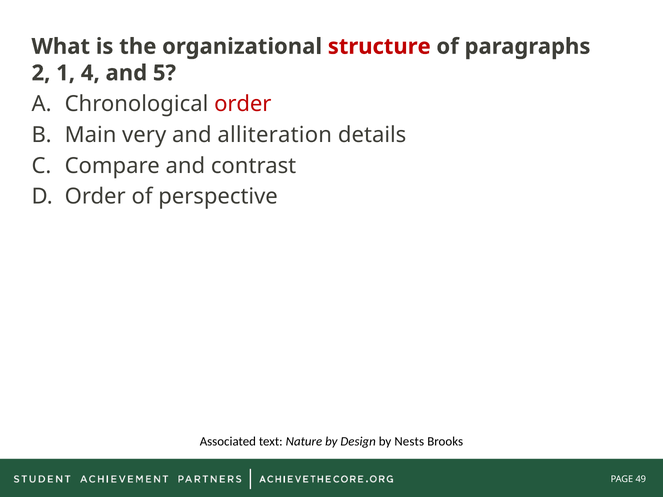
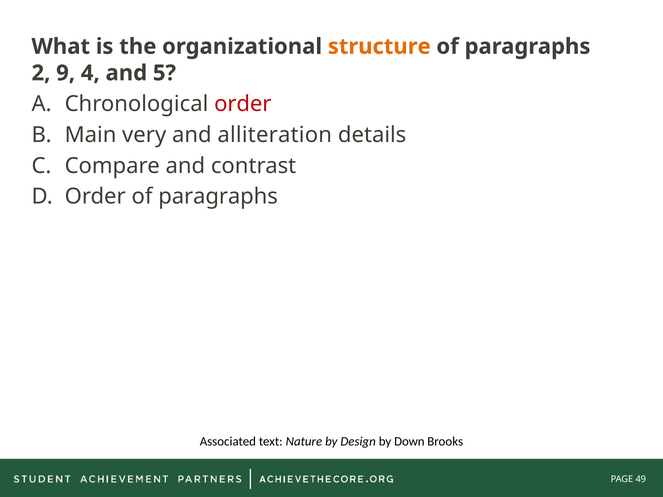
structure colour: red -> orange
1: 1 -> 9
Order of perspective: perspective -> paragraphs
Nests: Nests -> Down
